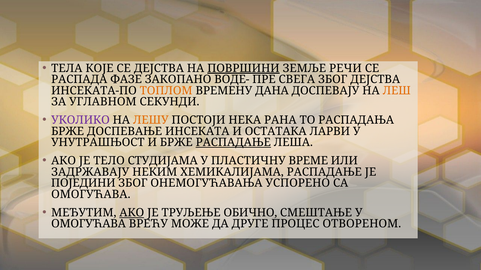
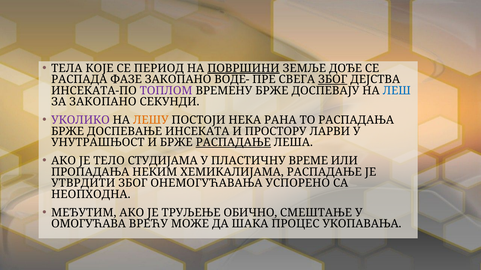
СЕ ДЕЈСТВА: ДЕЈСТВА -> ПЕРИОД
РЕЧИ: РЕЧИ -> ДОЂЕ
ЗБОГ at (333, 80) underline: none -> present
ТОПЛОМ colour: orange -> purple
ВРЕМЕНУ ДАНА: ДАНА -> БРЖЕ
ЛЕШ colour: orange -> blue
ЗА УГЛАВНОМ: УГЛАВНОМ -> ЗАКОПАНО
ОСТАТАКА: ОСТАТАКА -> ПРОСТОРУ
ЗАДРЖАВАЈУ: ЗАДРЖАВАЈУ -> ПРОПАДАЊА
ПОЈЕДИНИ: ПОЈЕДИНИ -> УТВРДИТИ
ОМОГУЋАВА at (91, 195): ОМОГУЋАВА -> НЕОПХОДНА
АКО at (132, 213) underline: present -> none
ДРУГЕ: ДРУГЕ -> ШАКА
ОТВОРЕНОМ: ОТВОРЕНОМ -> УКОПАВАЊА
